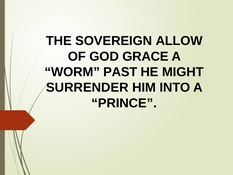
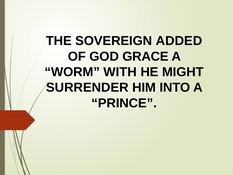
ALLOW: ALLOW -> ADDED
PAST: PAST -> WITH
